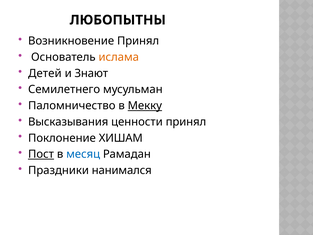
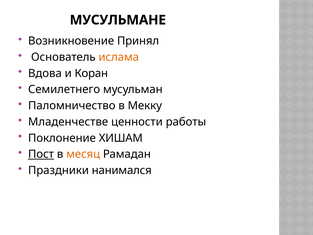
ЛЮБОПЫТНЫ: ЛЮБОПЫТНЫ -> МУСУЛЬМАНЕ
Детей: Детей -> Вдова
Знают: Знают -> Коран
Мекку underline: present -> none
Высказывания: Высказывания -> Младенчестве
ценности принял: принял -> работы
месяц colour: blue -> orange
